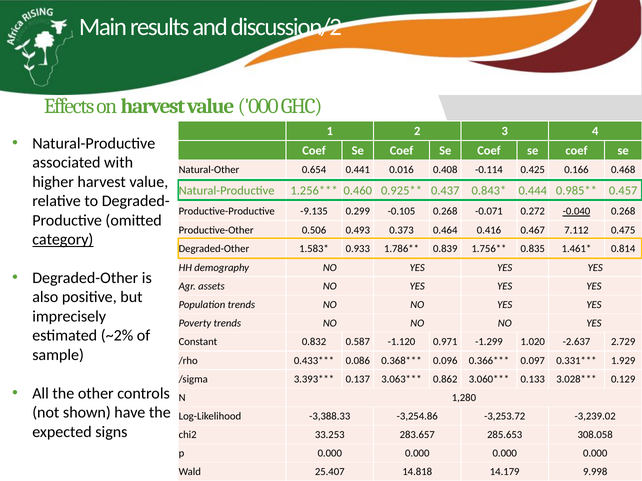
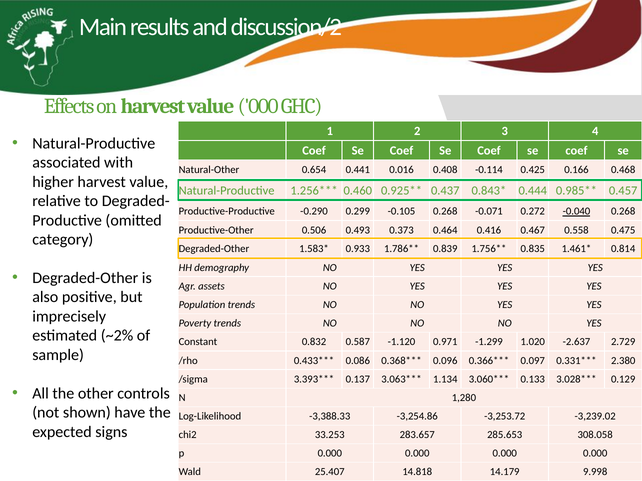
-9.135: -9.135 -> -0.290
7.112: 7.112 -> 0.558
category underline: present -> none
1.929: 1.929 -> 2.380
0.862: 0.862 -> 1.134
